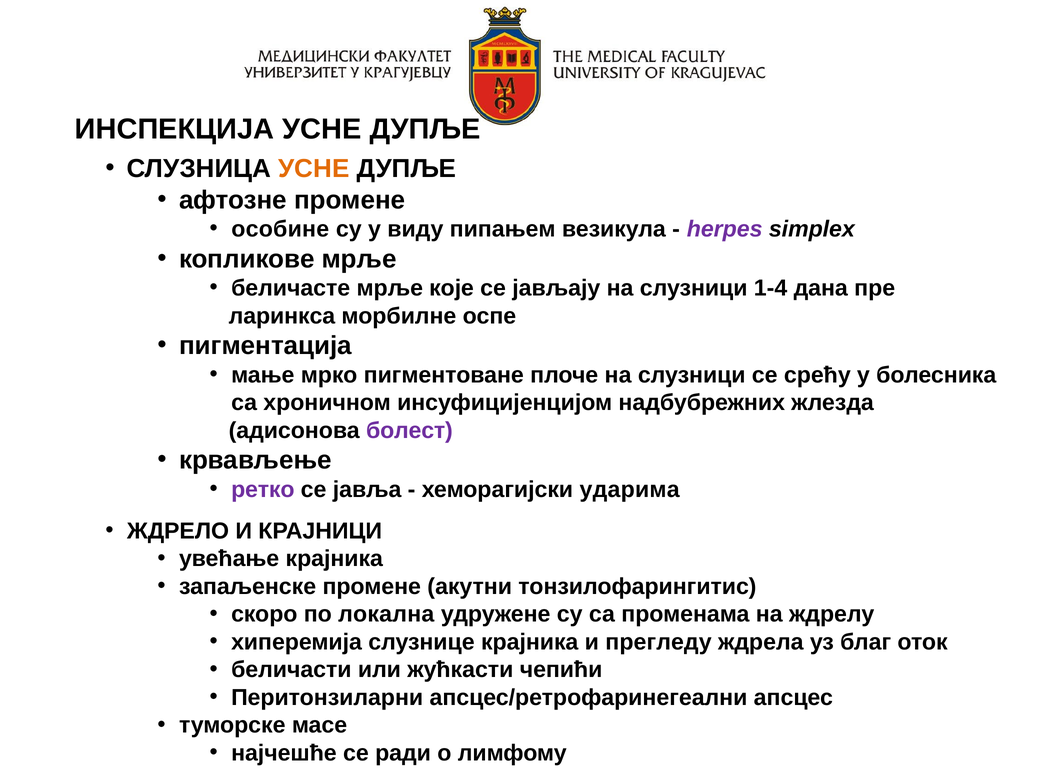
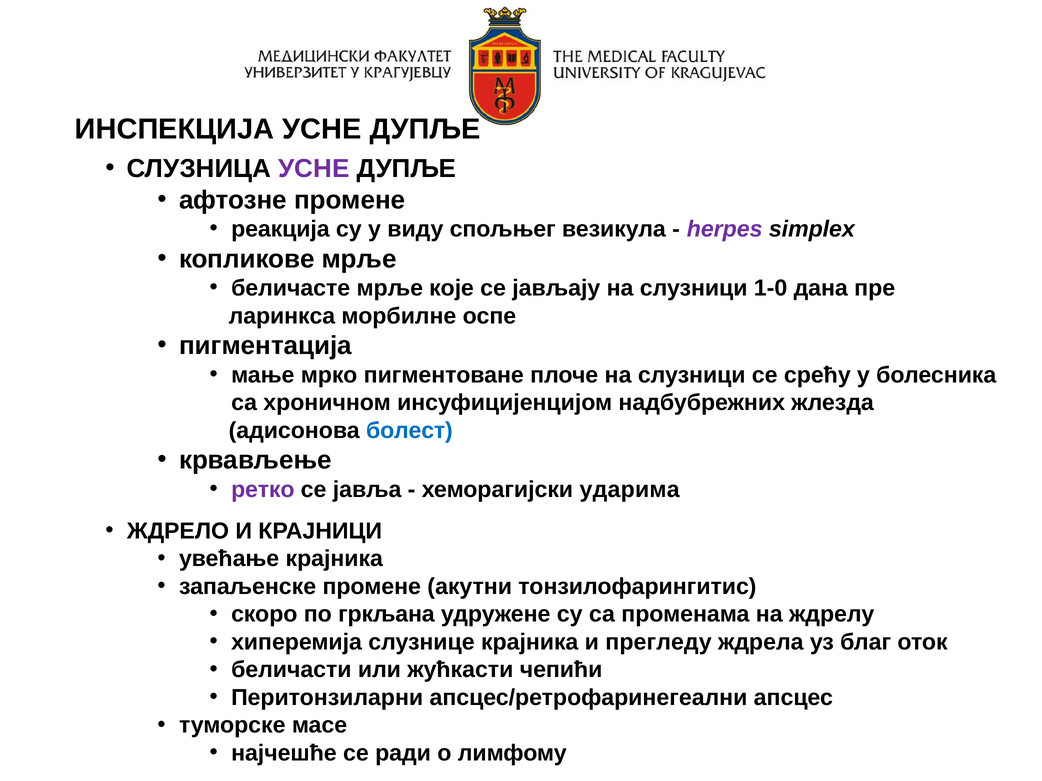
УСНЕ at (314, 169) colour: orange -> purple
особине: особине -> реакција
пипањем: пипањем -> спољњег
1-4: 1-4 -> 1-0
болест colour: purple -> blue
локална: локална -> гркљана
